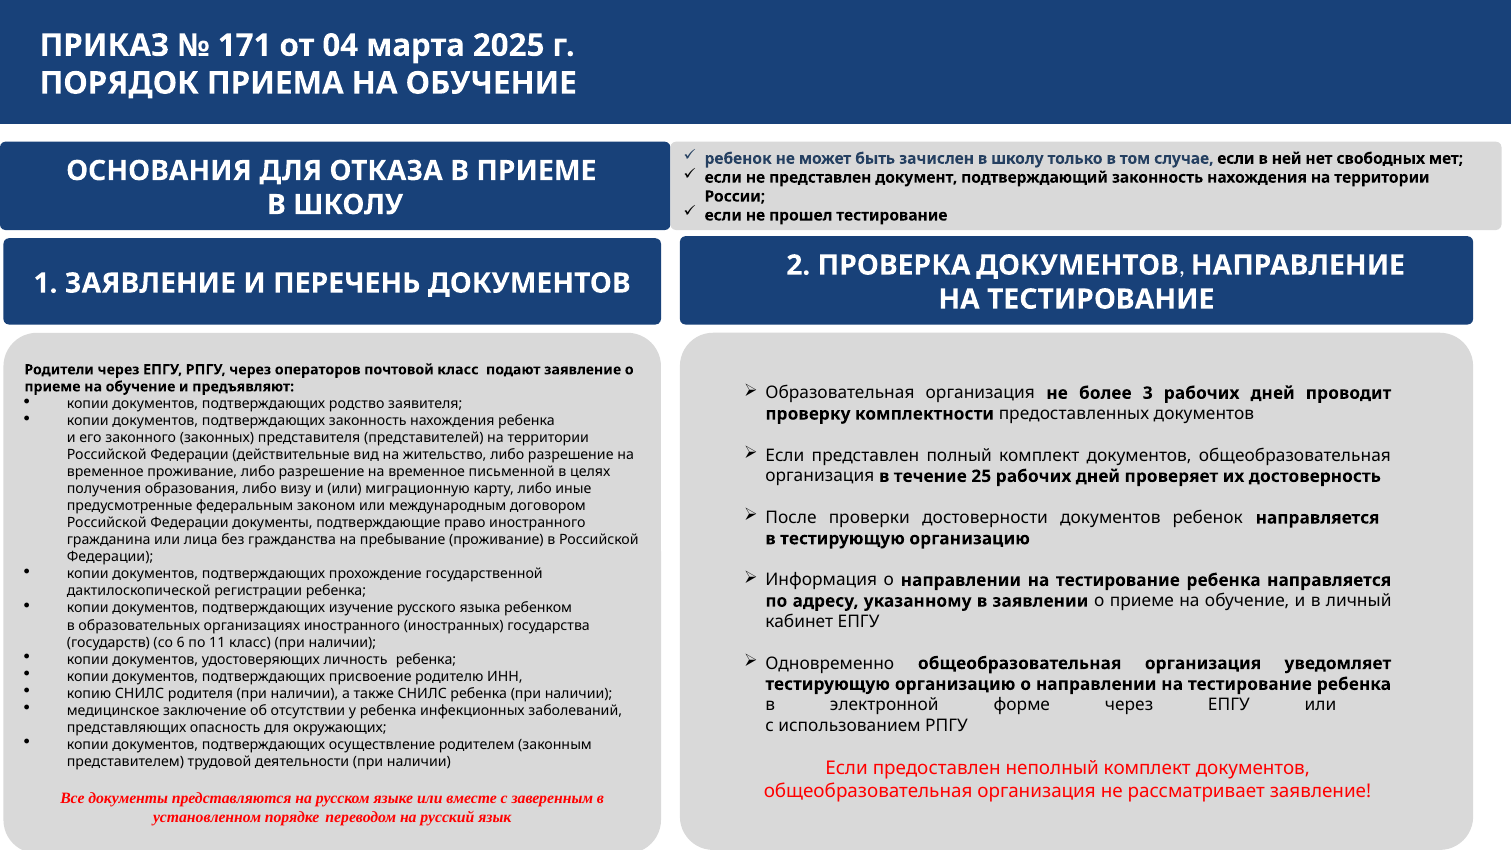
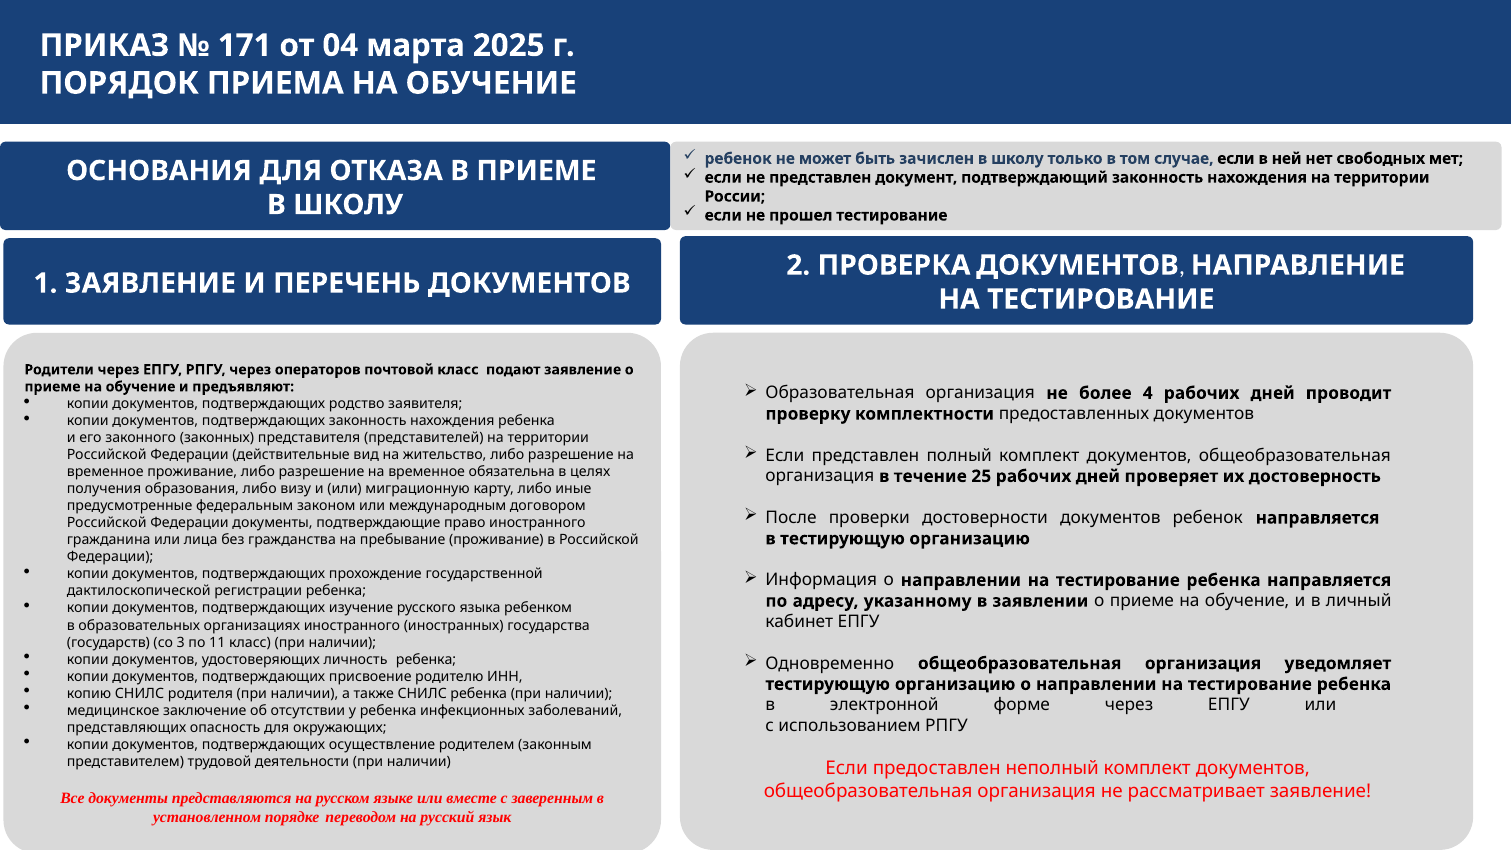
3: 3 -> 4
письменной: письменной -> обязательна
6: 6 -> 3
